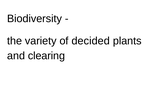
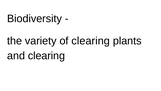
of decided: decided -> clearing
